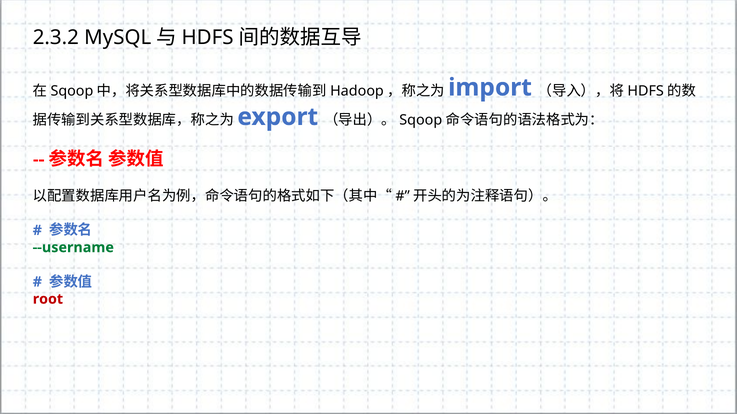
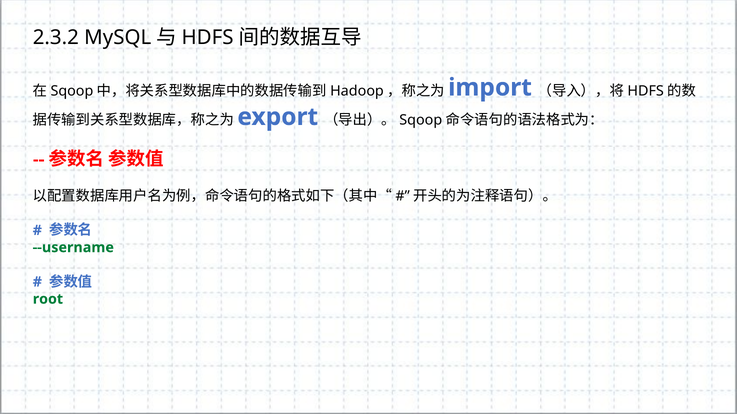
root colour: red -> green
